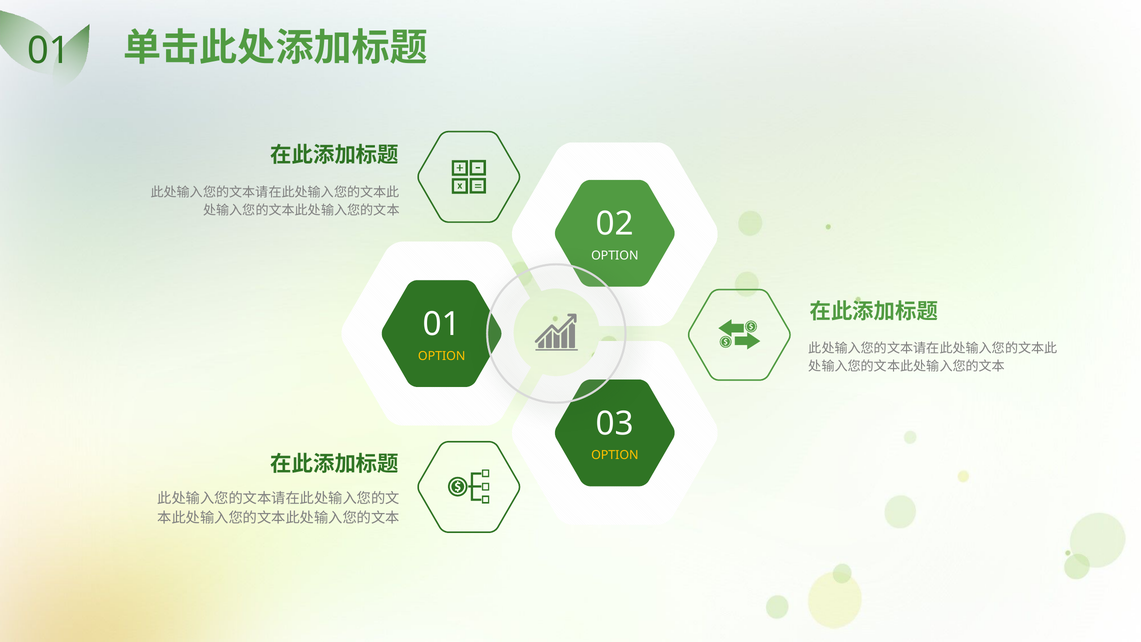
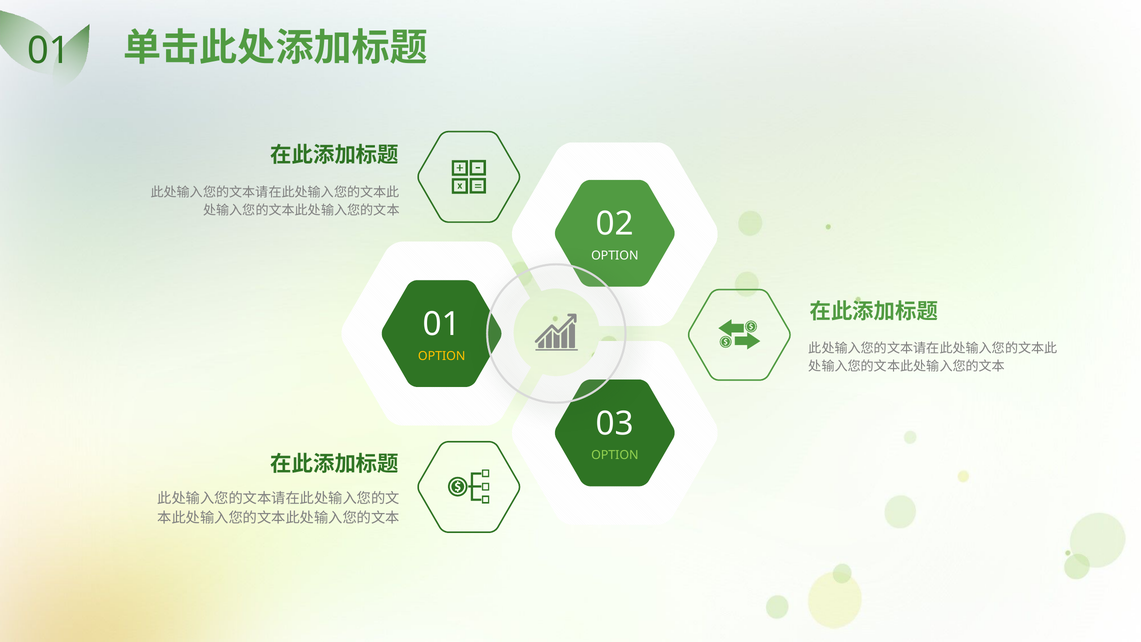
OPTION at (615, 455) colour: yellow -> light green
